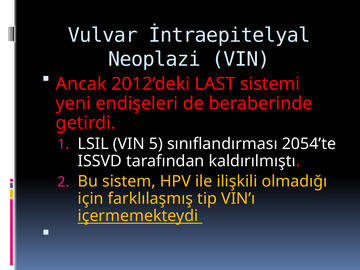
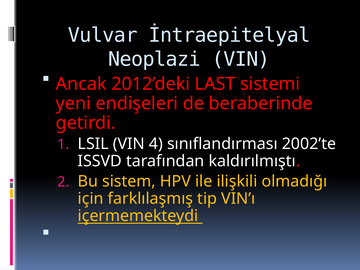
5: 5 -> 4
2054’te: 2054’te -> 2002’te
